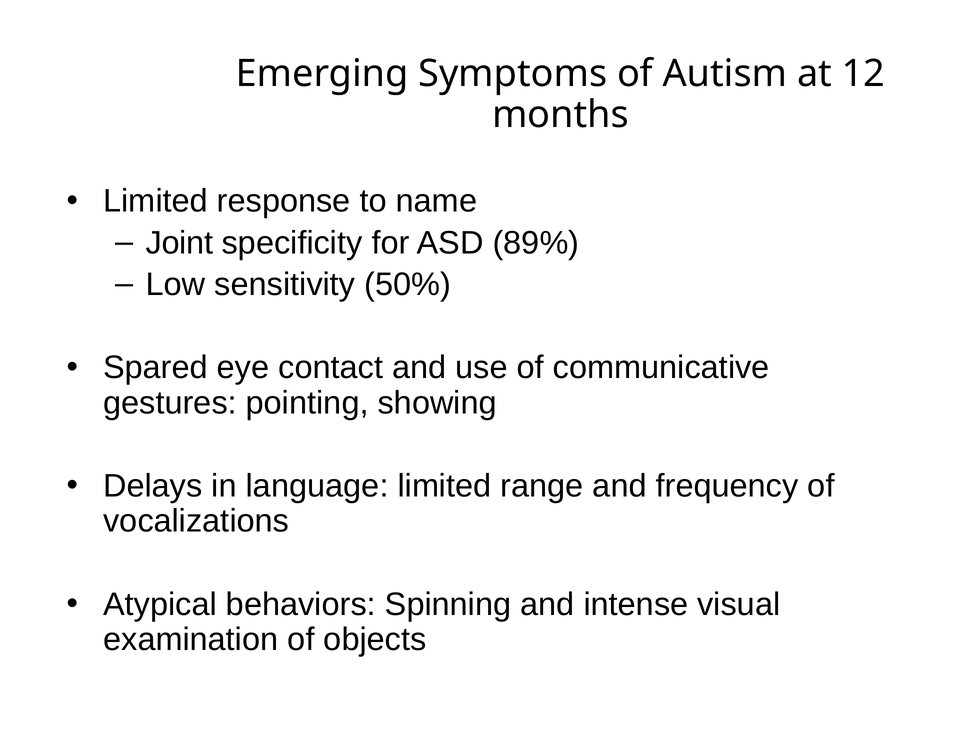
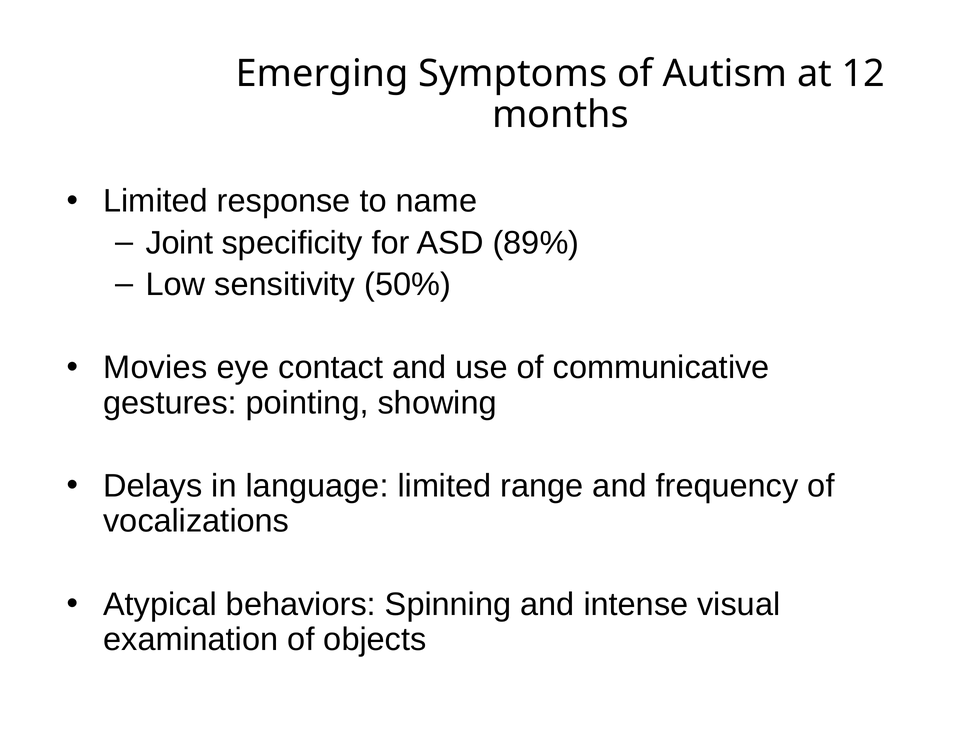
Spared: Spared -> Movies
